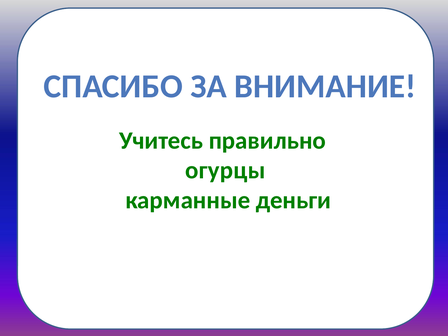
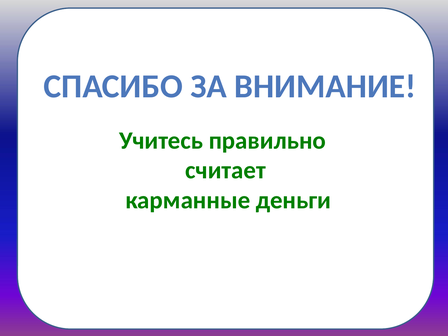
огурцы: огурцы -> считает
